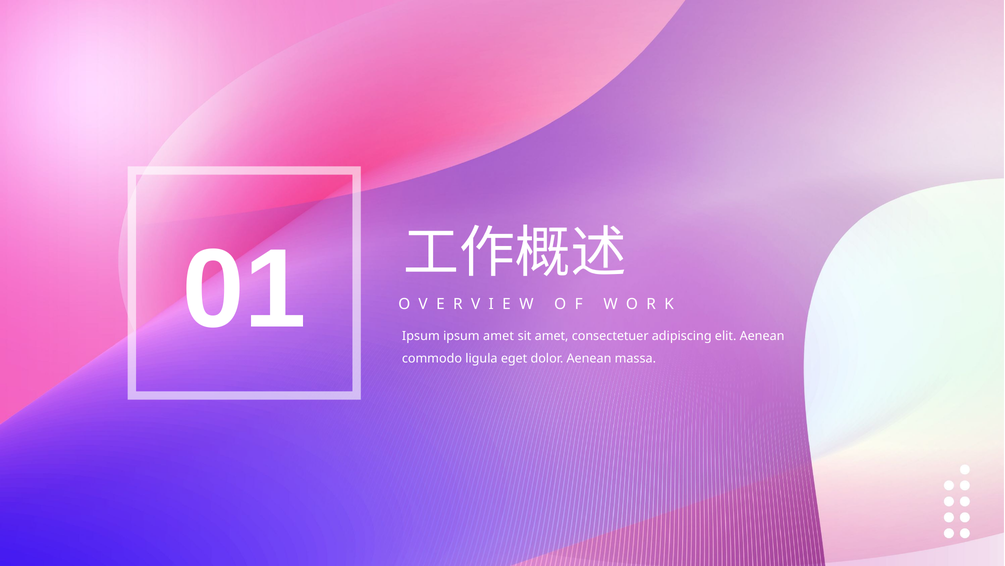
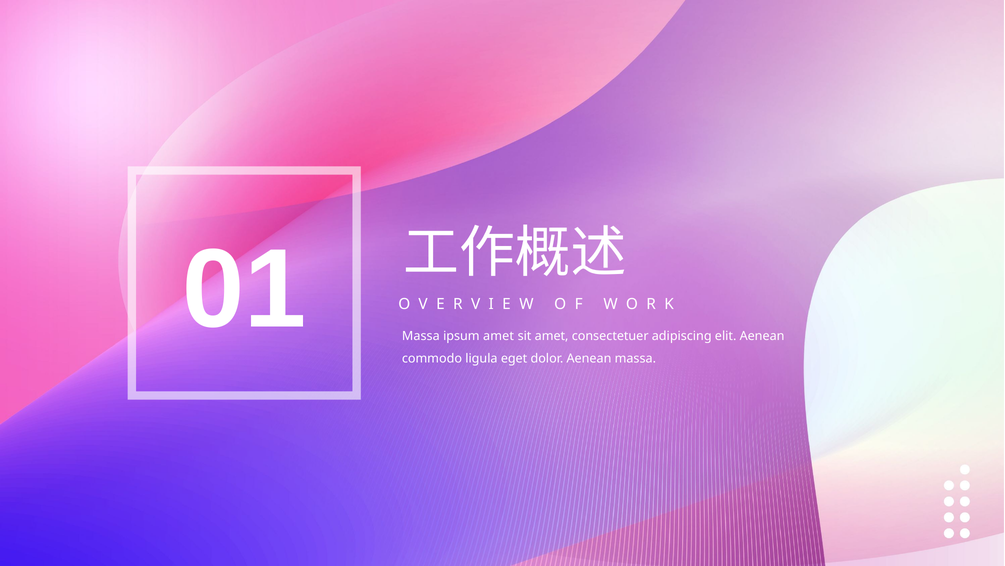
Ipsum at (421, 335): Ipsum -> Massa
